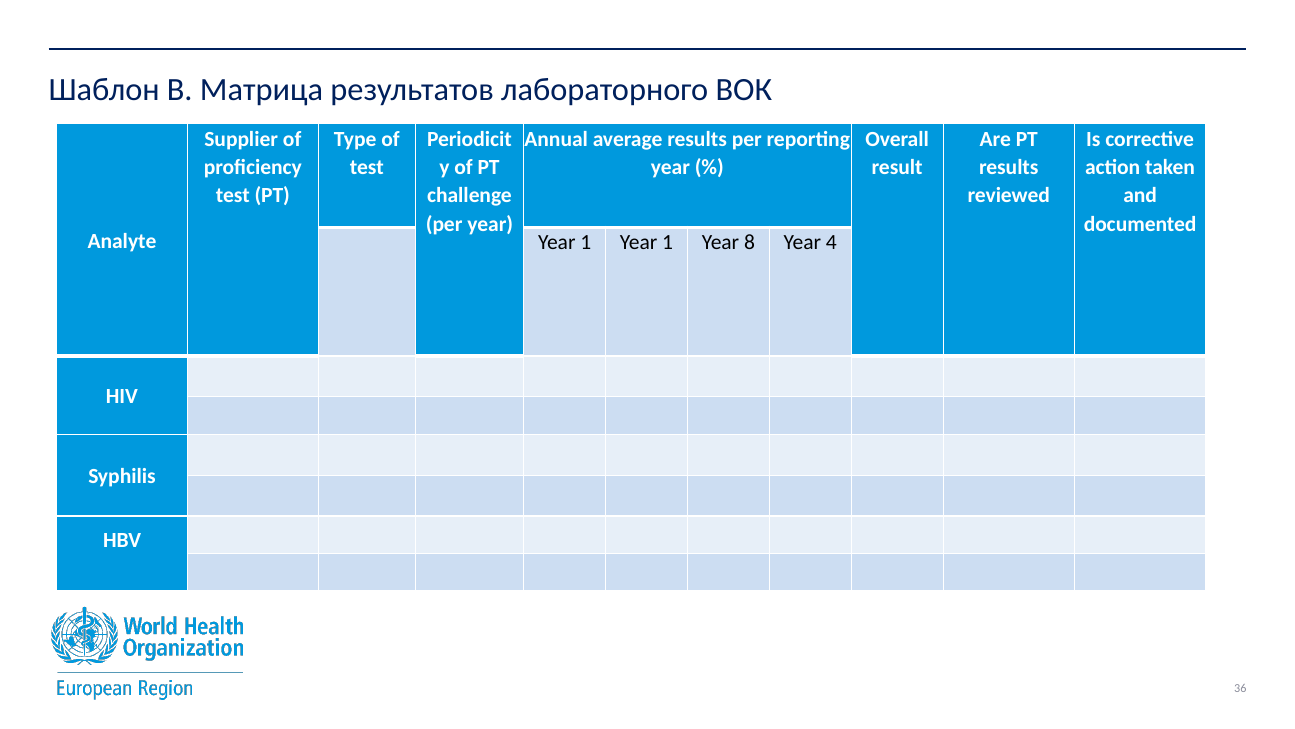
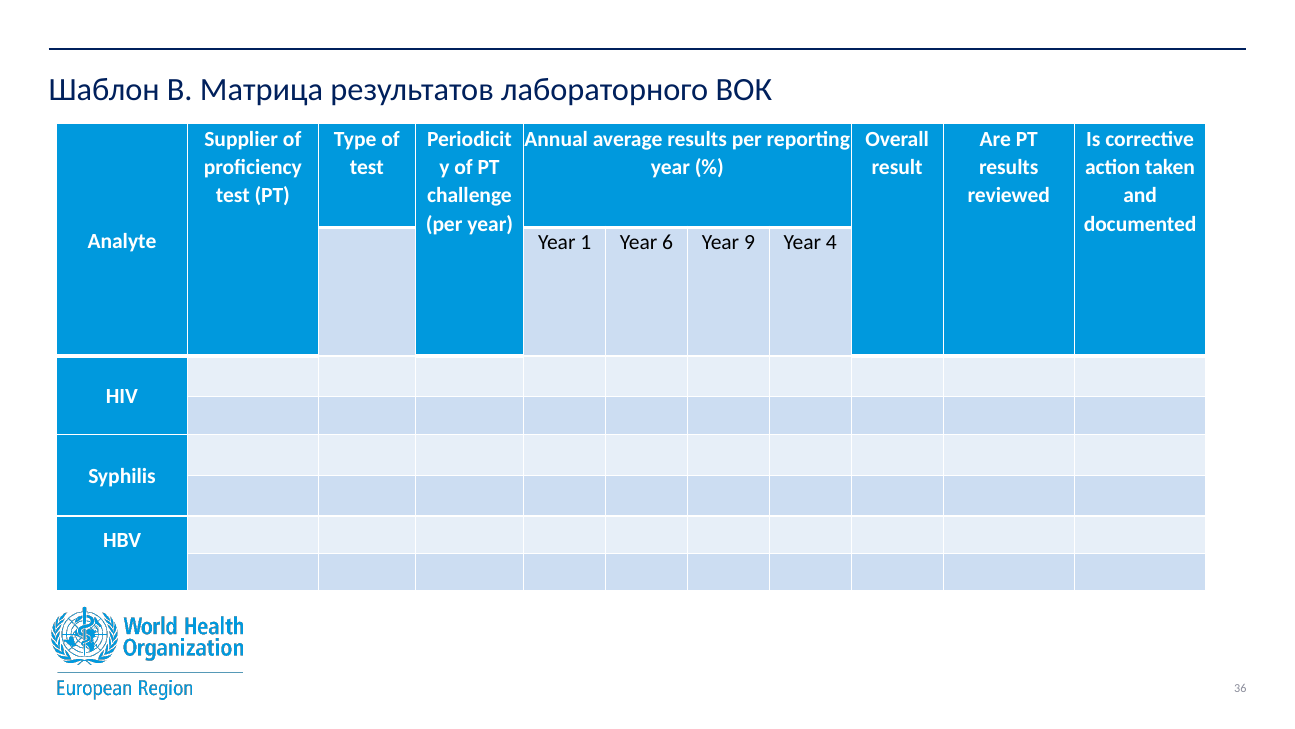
1 Year 1: 1 -> 6
8: 8 -> 9
